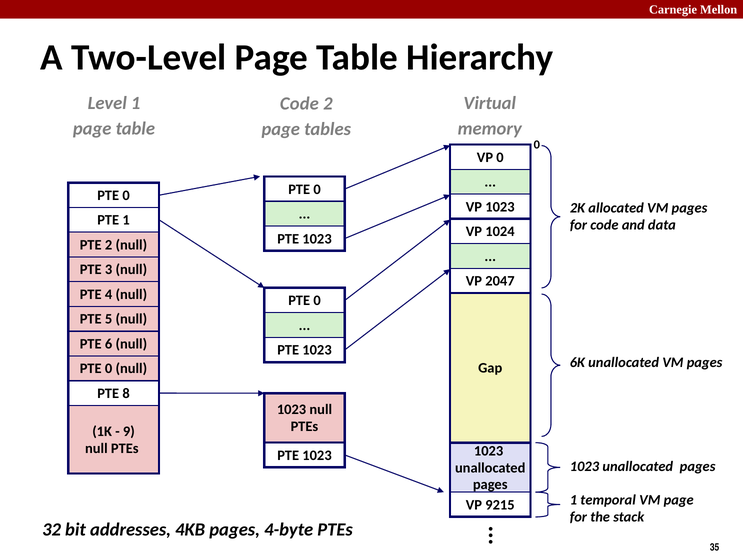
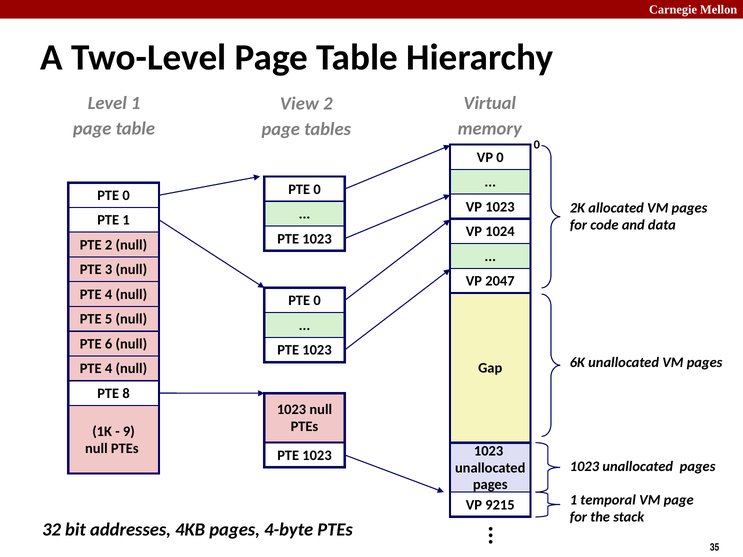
Code at (299, 104): Code -> View
0 at (109, 369): 0 -> 4
